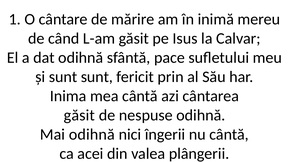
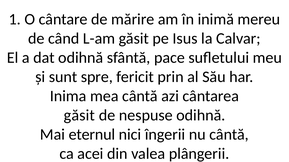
sunt sunt: sunt -> spre
Mai odihnă: odihnă -> eternul
